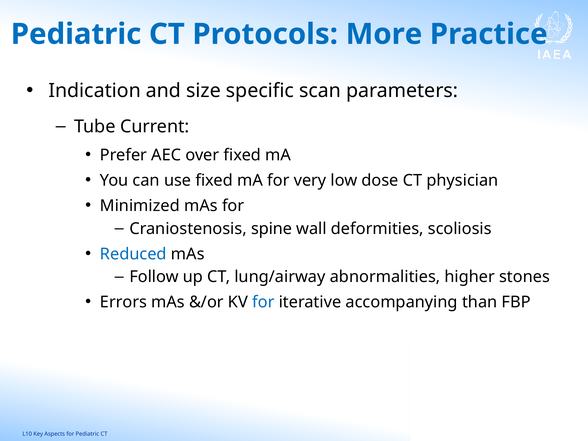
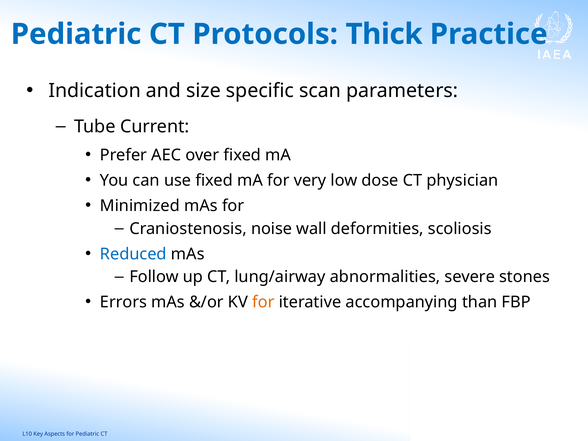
More: More -> Thick
spine: spine -> noise
higher: higher -> severe
for at (263, 302) colour: blue -> orange
